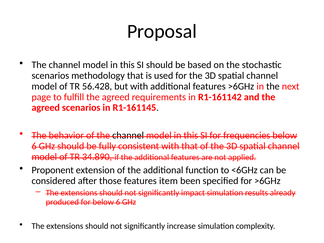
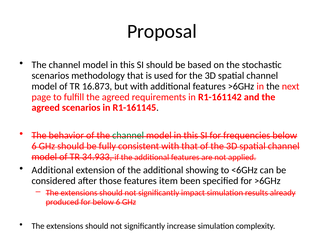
56.428: 56.428 -> 16.873
channel at (128, 135) colour: black -> green
34.890: 34.890 -> 34.933
Proponent at (53, 170): Proponent -> Additional
function: function -> showing
